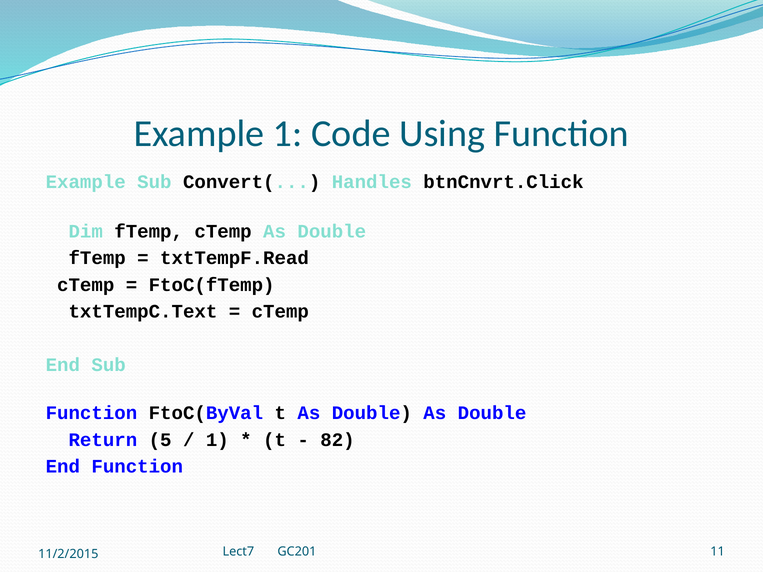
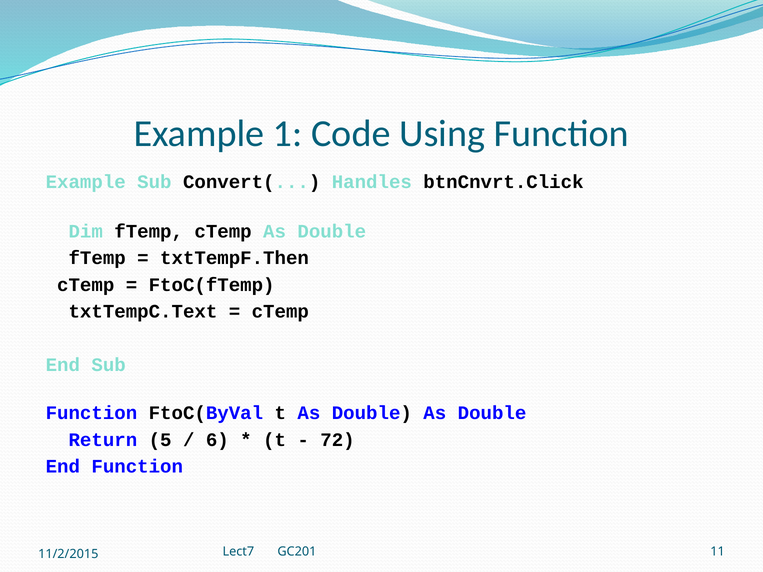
txtTempF.Read: txtTempF.Read -> txtTempF.Then
1 at (217, 440): 1 -> 6
82: 82 -> 72
